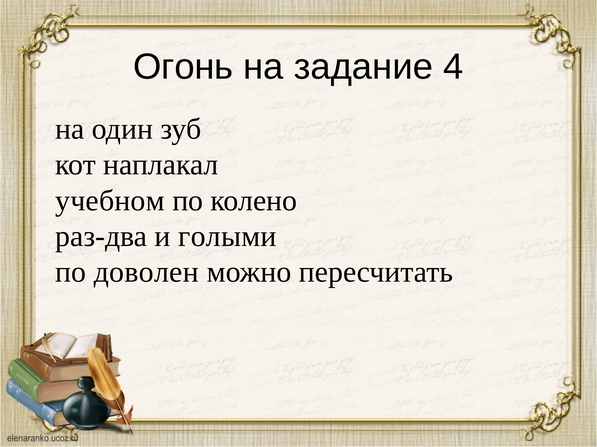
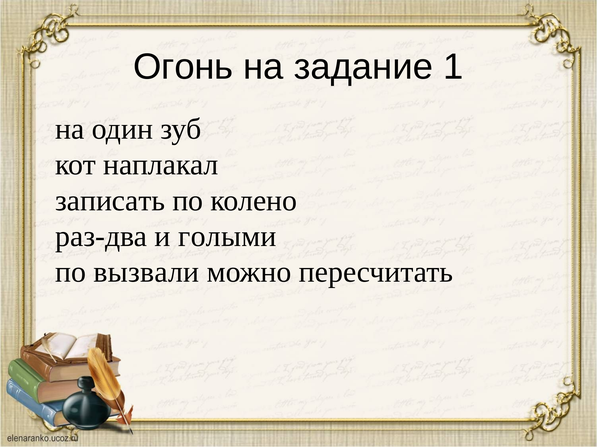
4: 4 -> 1
учебном: учебном -> записать
доволен: доволен -> вызвали
